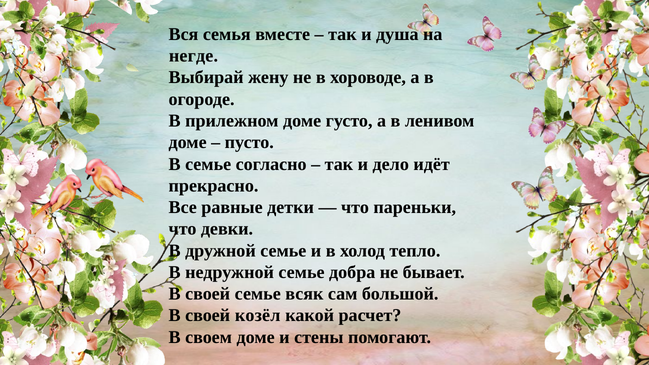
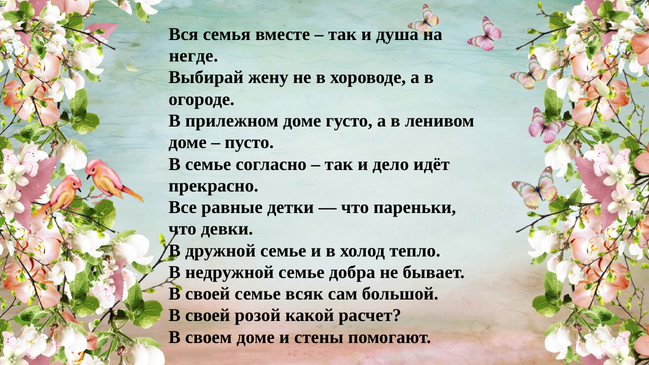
козёл: козёл -> розой
